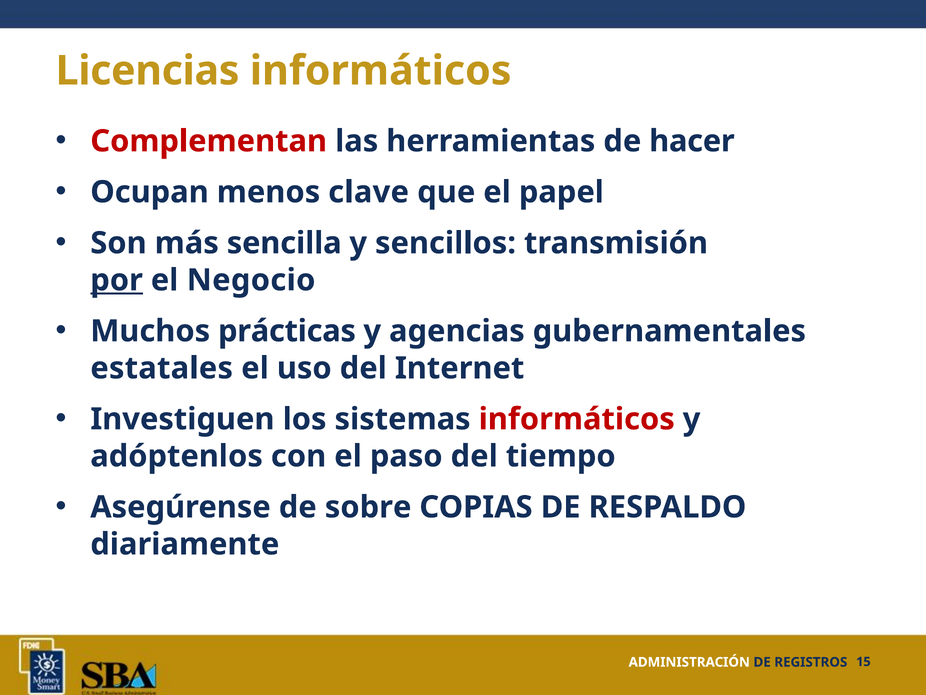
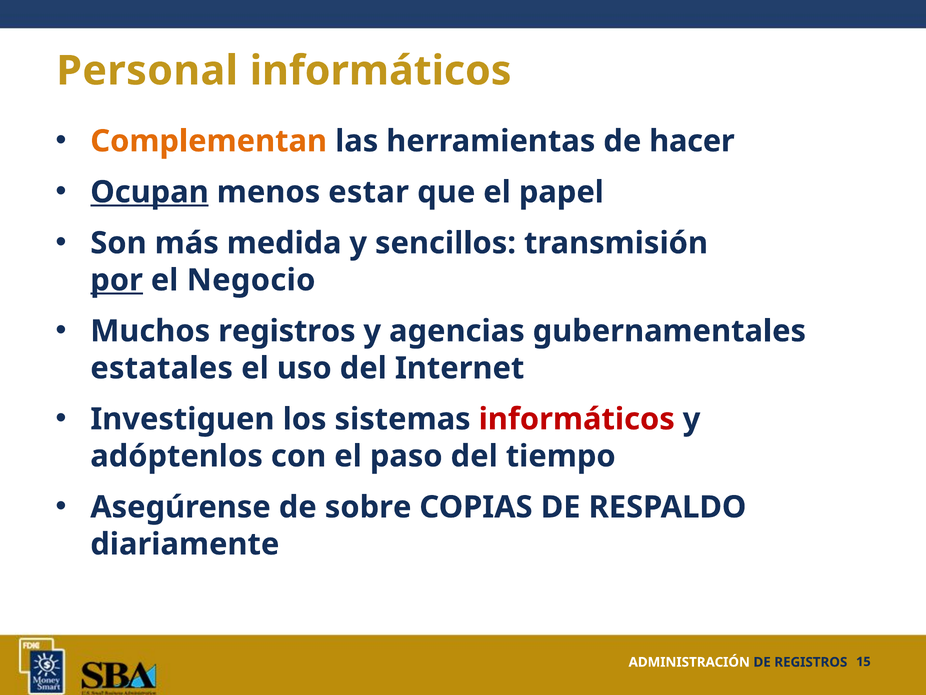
Licencias: Licencias -> Personal
Complementan colour: red -> orange
Ocupan underline: none -> present
clave: clave -> estar
sencilla: sencilla -> medida
Muchos prácticas: prácticas -> registros
